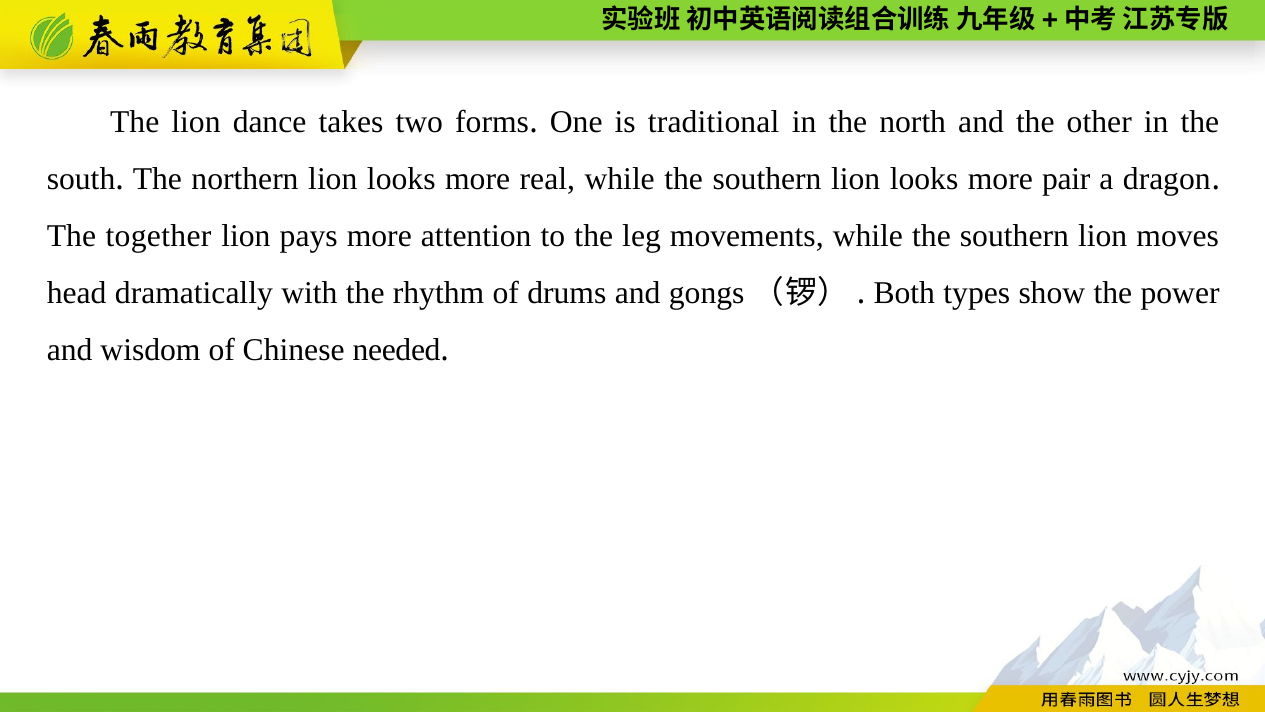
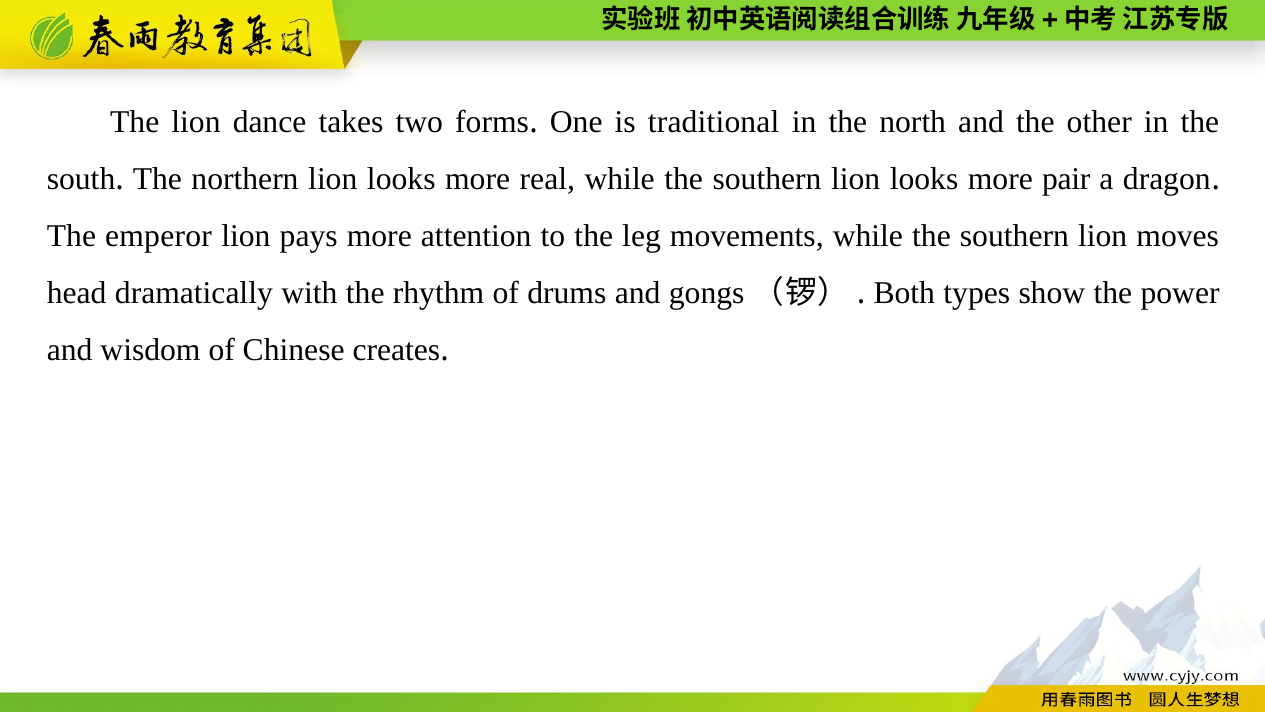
together: together -> emperor
needed: needed -> creates
